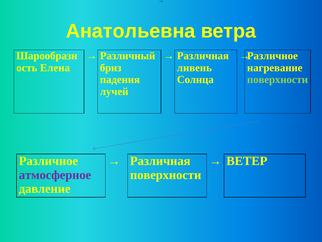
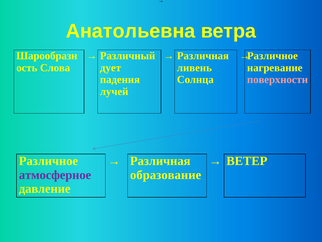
Елена: Елена -> Слова
бриз: бриз -> дует
поверхности at (278, 79) colour: light green -> pink
поверхности at (166, 175): поверхности -> образование
